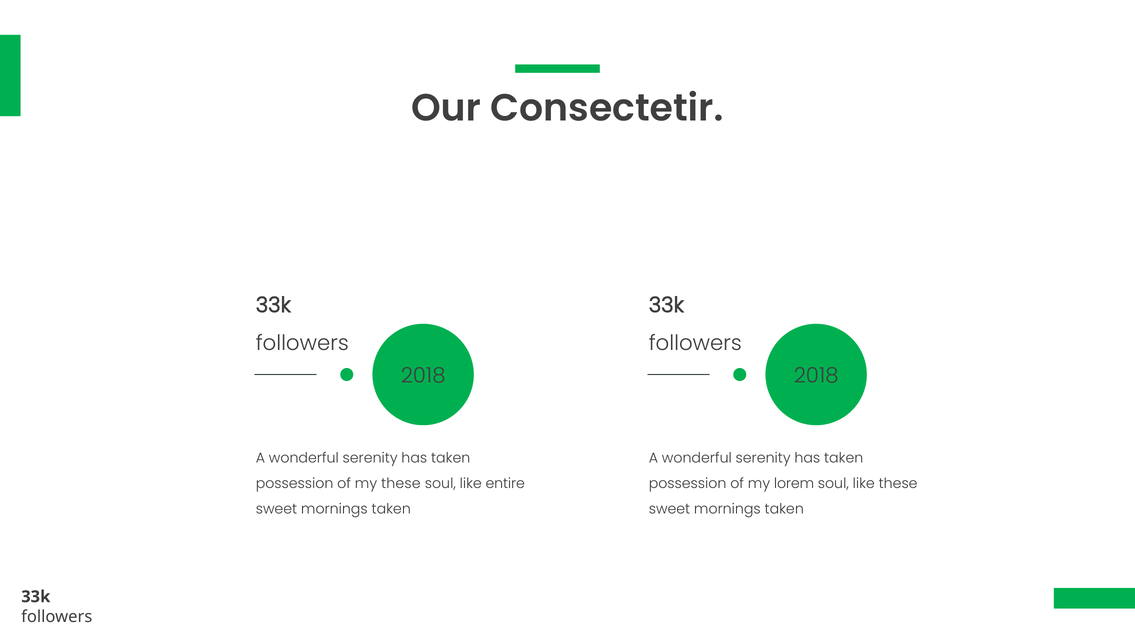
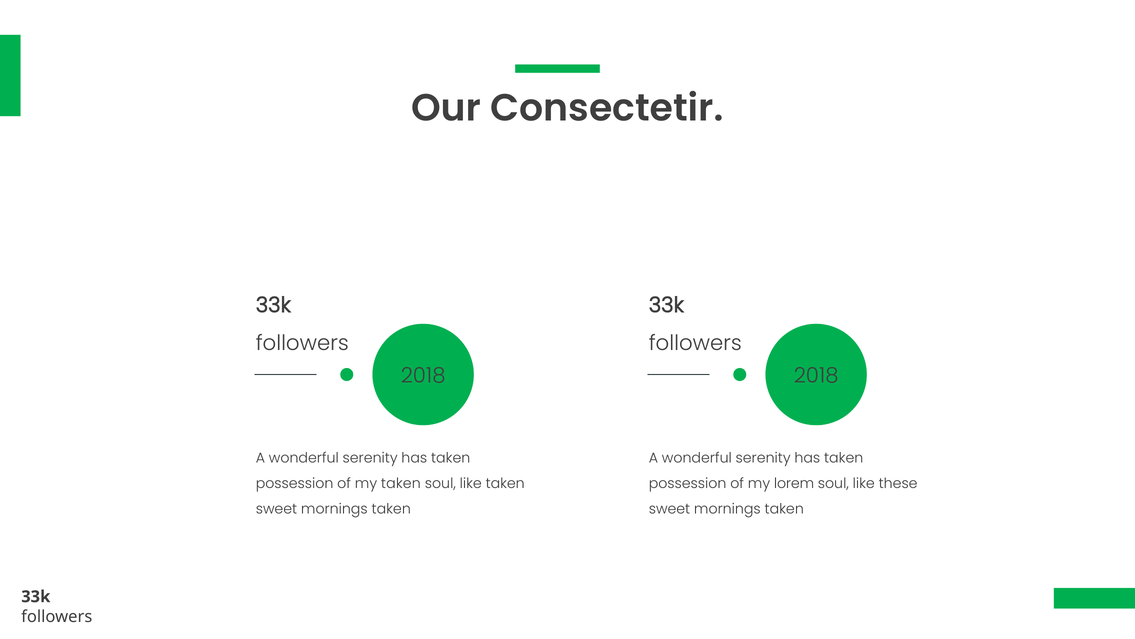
my these: these -> taken
like entire: entire -> taken
